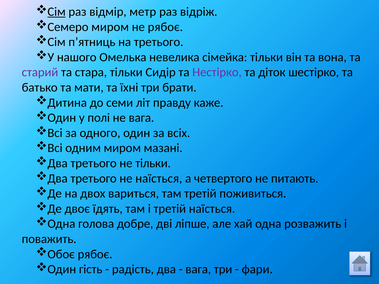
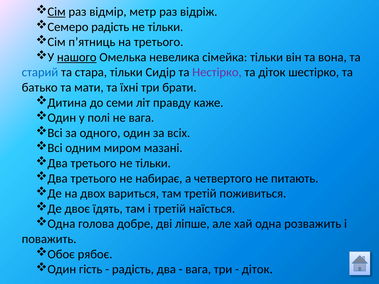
Семеро миром: миром -> радість
рябоє at (165, 27): рябоє -> тільки
нашого underline: none -> present
старий colour: purple -> blue
не наїсться: наїсться -> набирає
фари at (257, 269): фари -> діток
